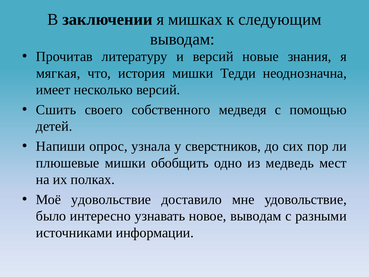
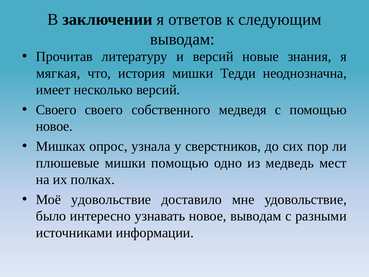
мишках: мишках -> ответов
Сшить at (56, 110): Сшить -> Своего
детей at (54, 126): детей -> новое
Напиши: Напиши -> Мишках
мишки обобщить: обобщить -> помощью
